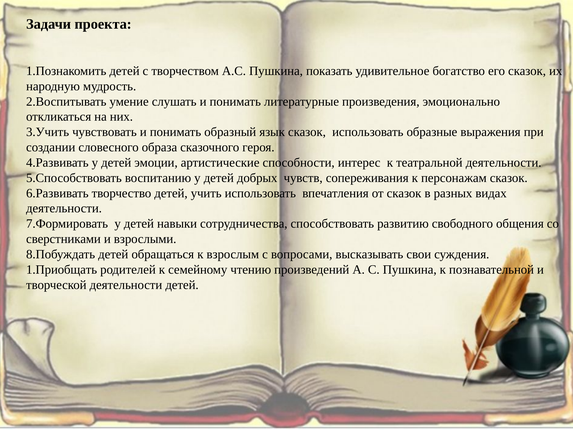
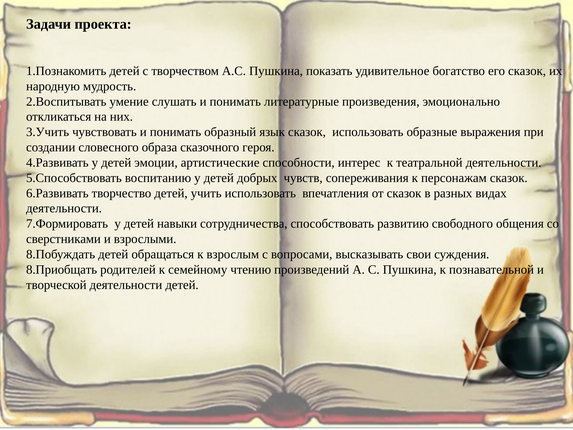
1.Приобщать: 1.Приобщать -> 8.Приобщать
